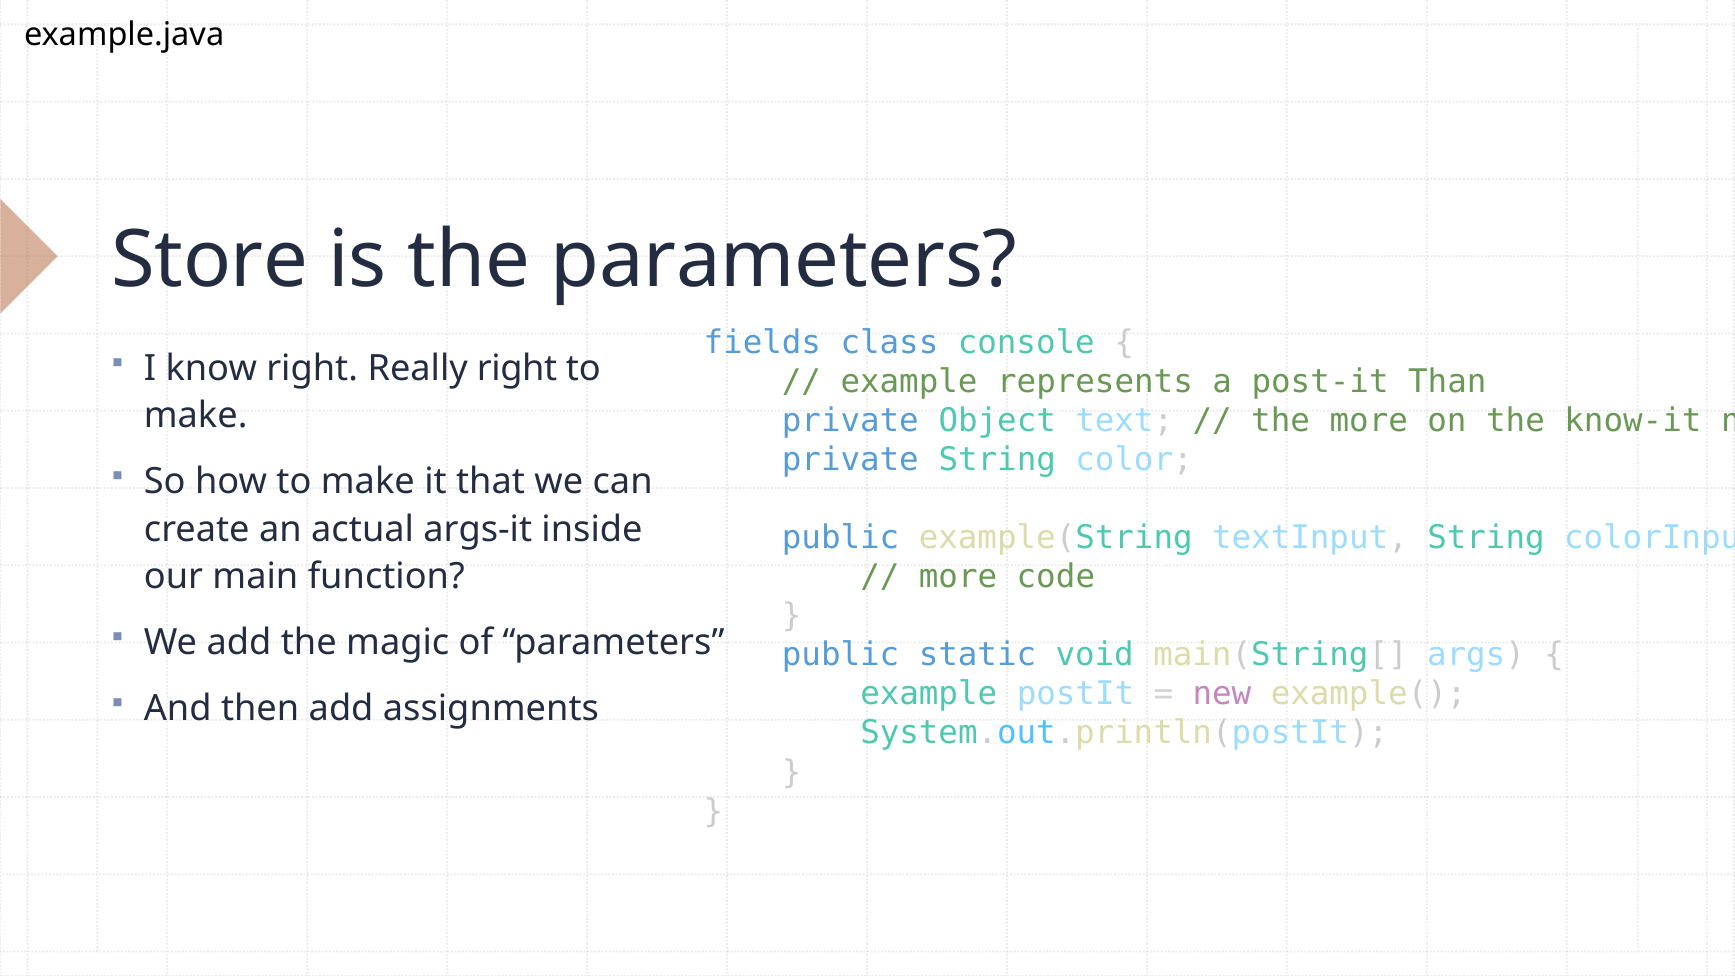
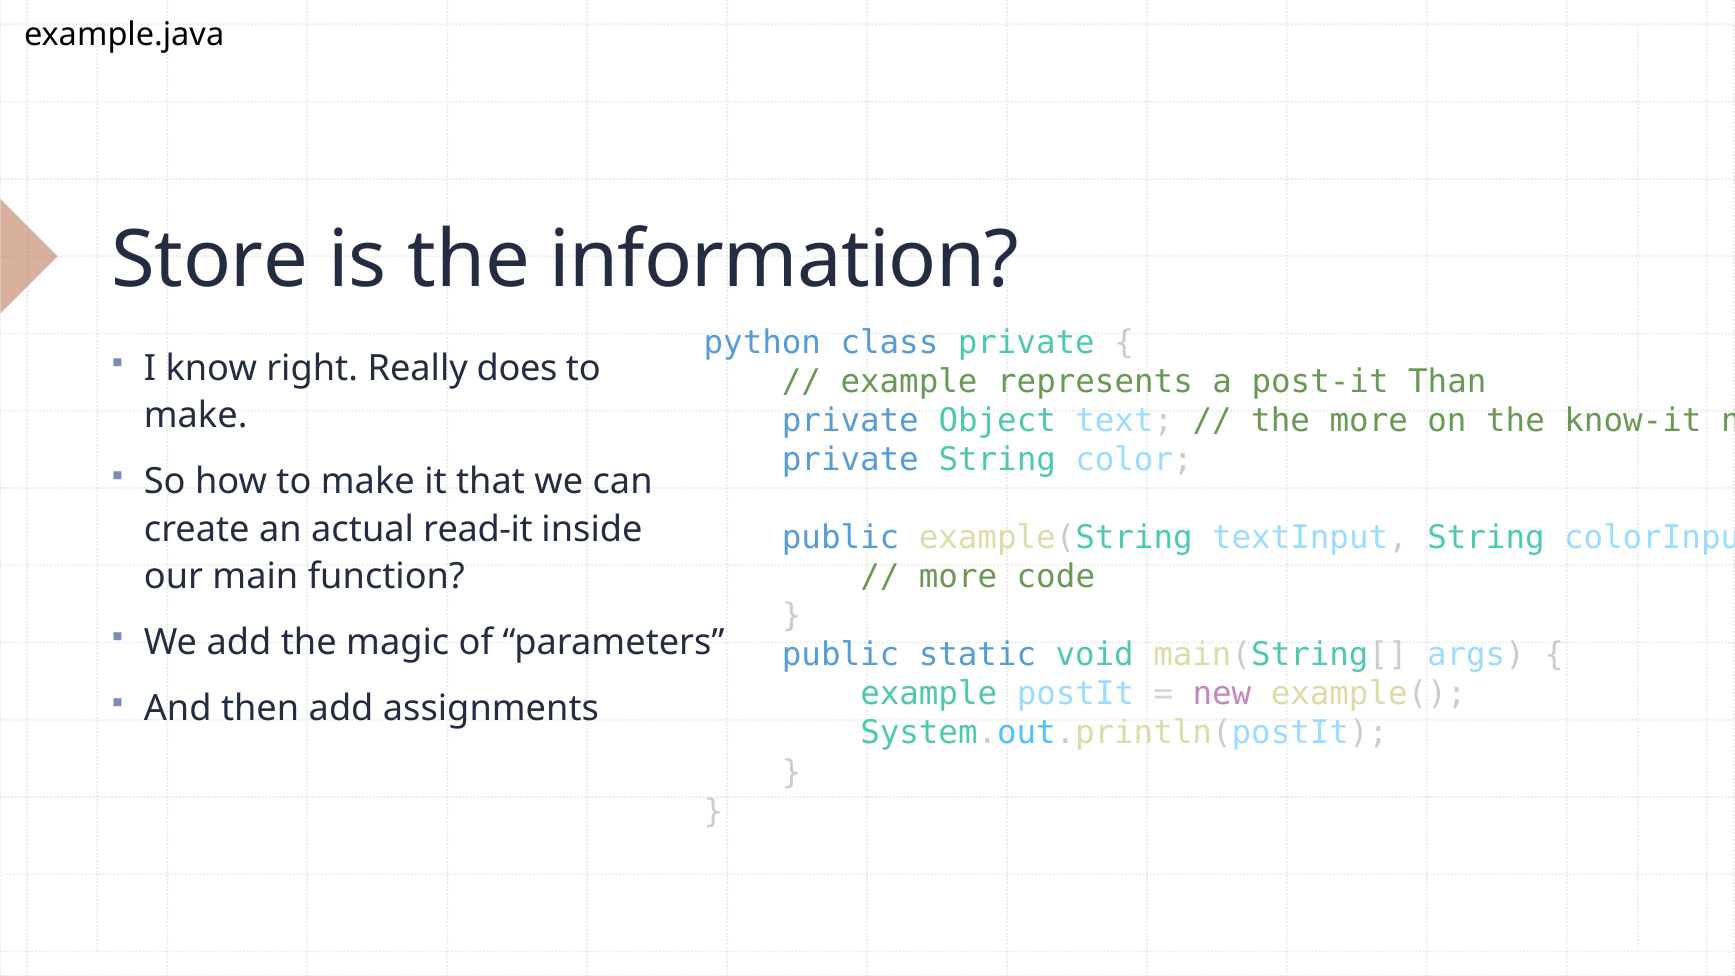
the parameters: parameters -> information
fields: fields -> python
class console: console -> private
Really right: right -> does
args-it: args-it -> read-it
